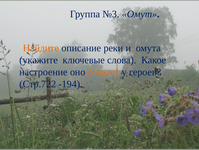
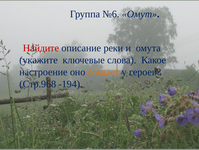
№3: №3 -> №6
Найдите colour: orange -> red
Стр.722: Стр.722 -> Стр.968
